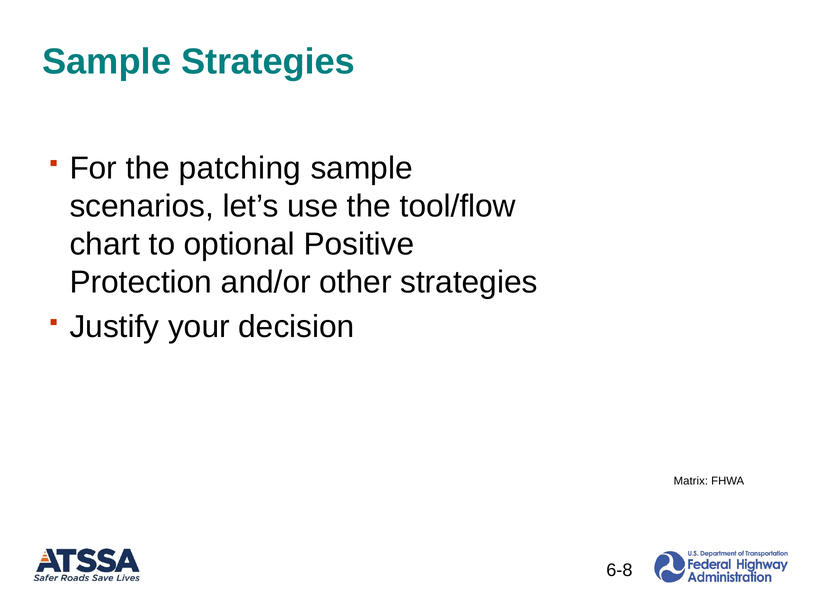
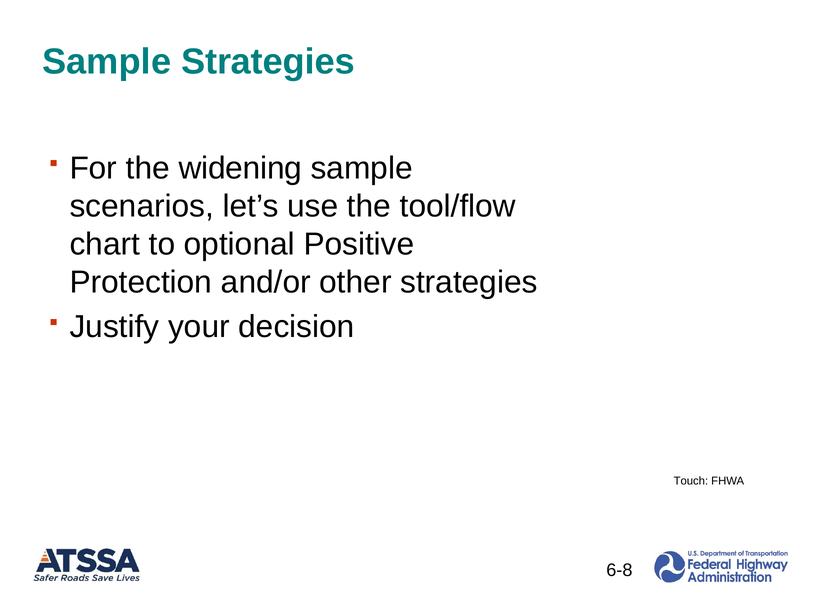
patching: patching -> widening
Matrix: Matrix -> Touch
